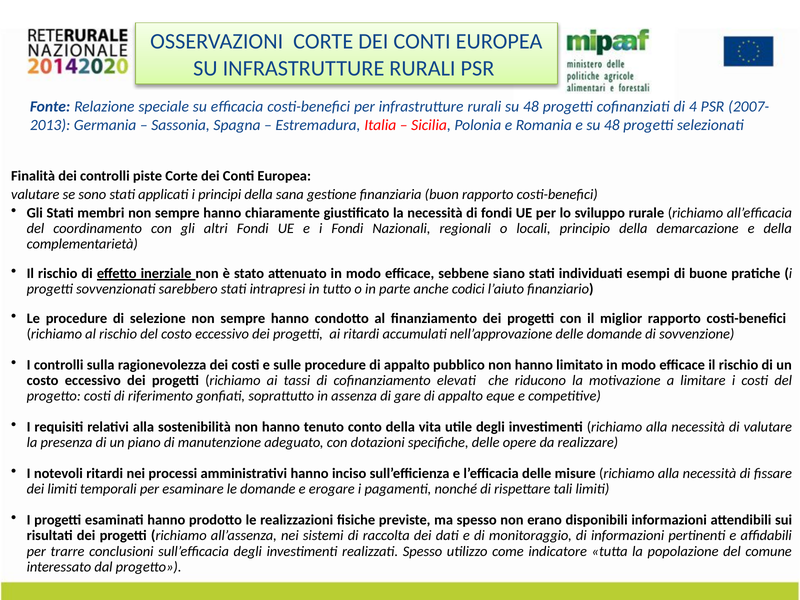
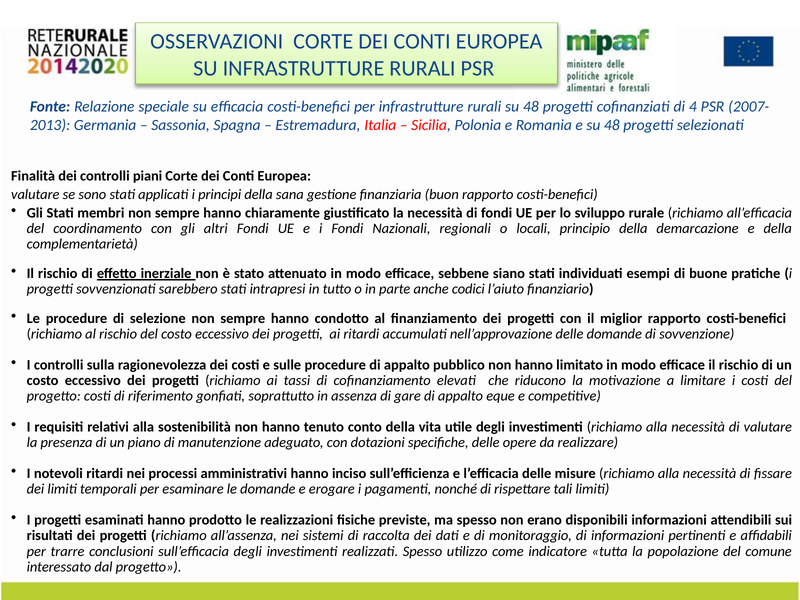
piste: piste -> piani
